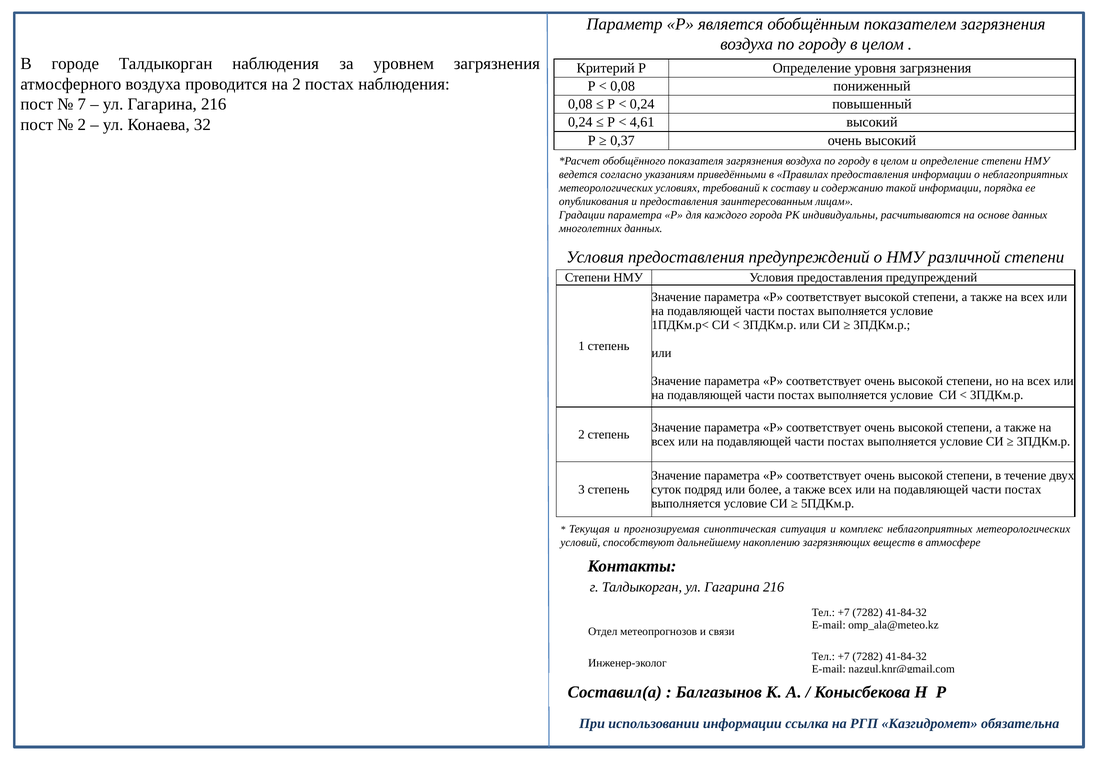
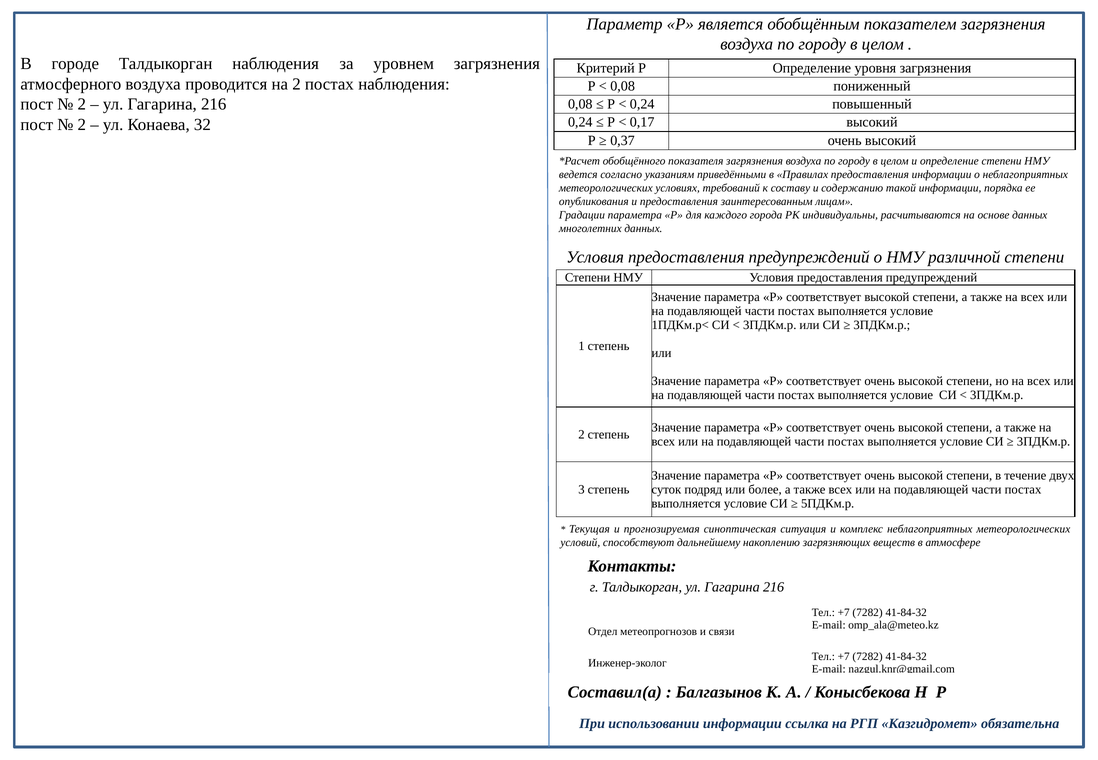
7 at (82, 104): 7 -> 2
4,61: 4,61 -> 0,17
